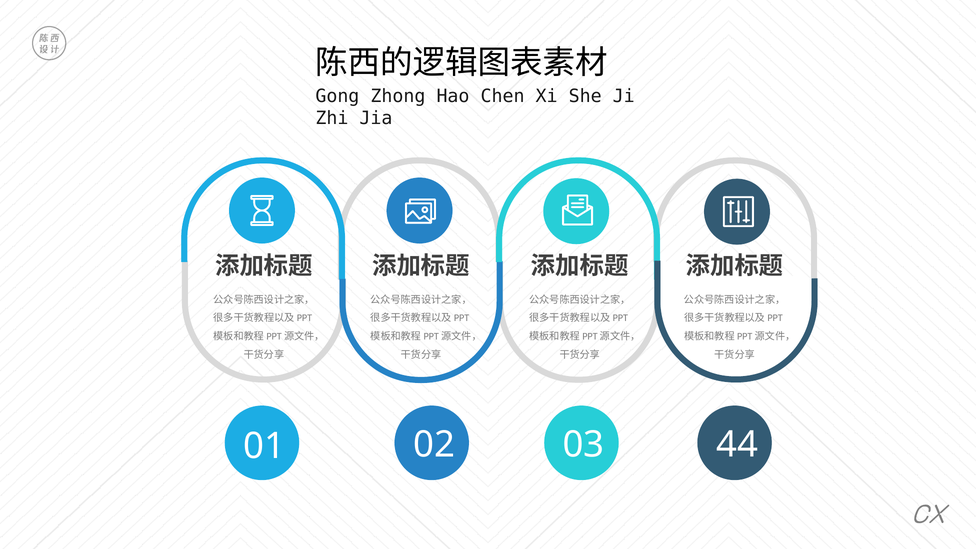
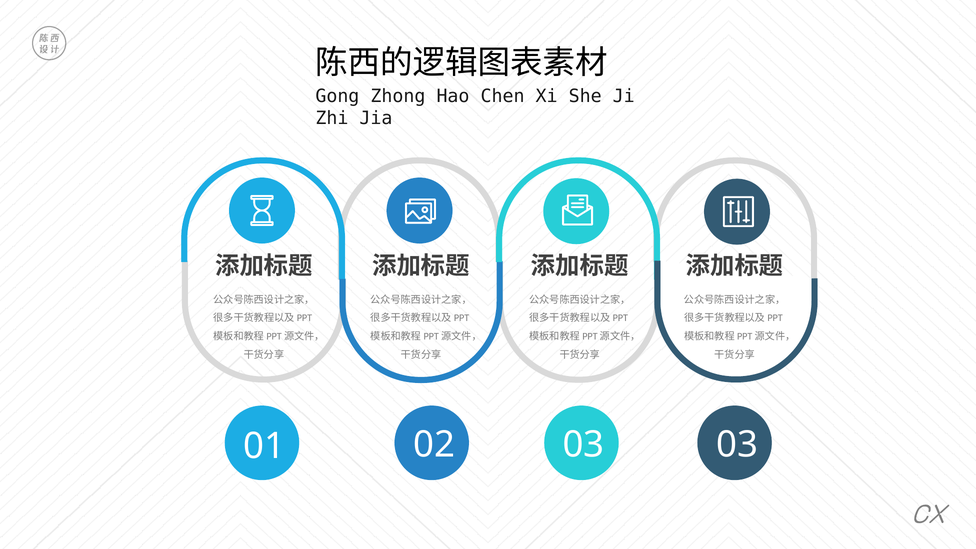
01 44: 44 -> 03
